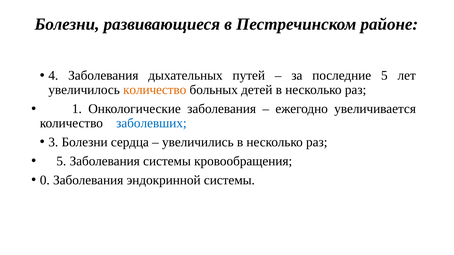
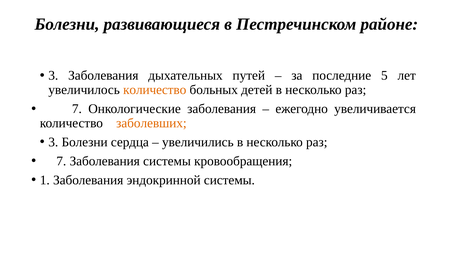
4 at (53, 76): 4 -> 3
1 at (77, 109): 1 -> 7
заболевших colour: blue -> orange
5 at (61, 161): 5 -> 7
0: 0 -> 1
